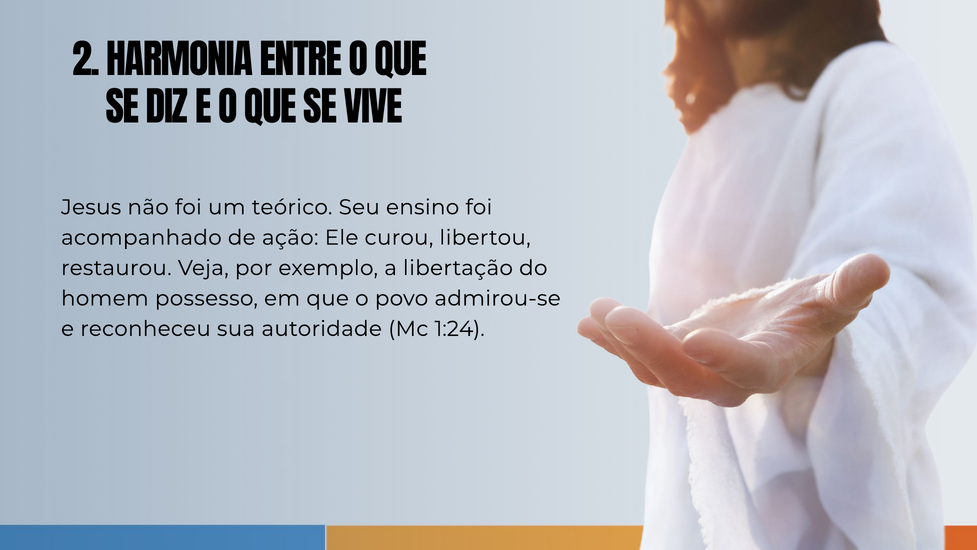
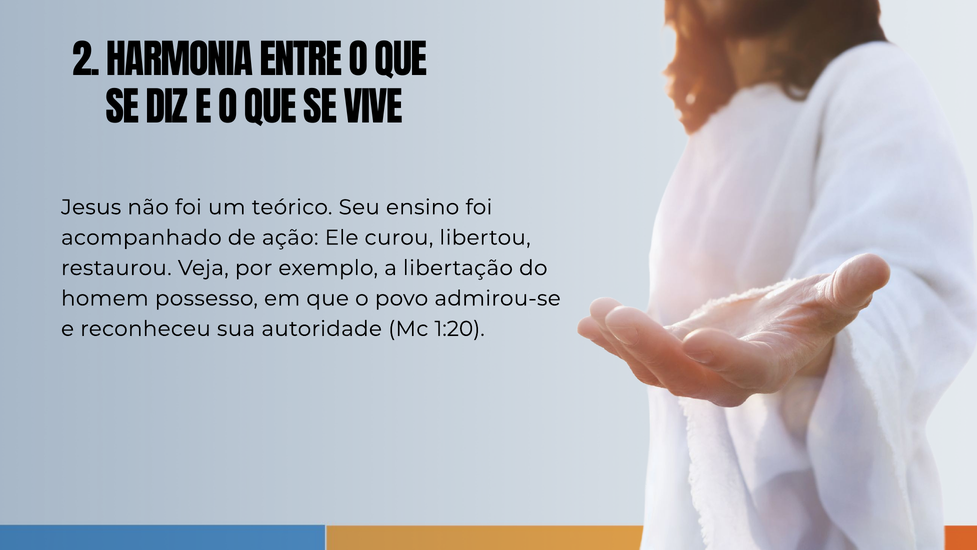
1:24: 1:24 -> 1:20
